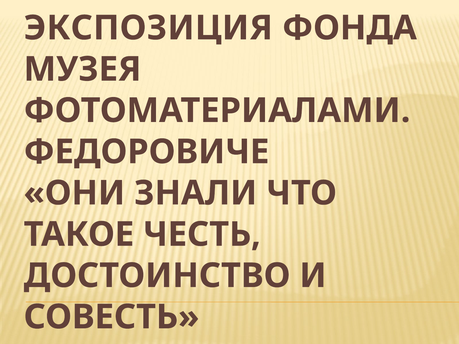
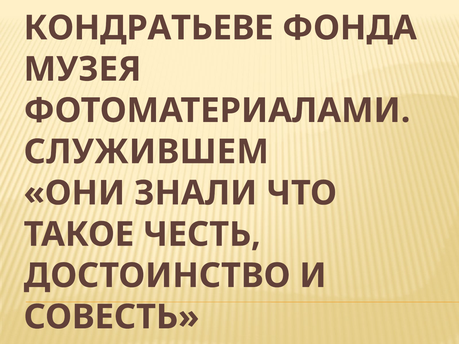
ЭКСПОЗИЦИЯ: ЭКСПОЗИЦИЯ -> КОНДРАТЬЕВЕ
ФЕДОРОВИЧЕ: ФЕДОРОВИЧЕ -> СЛУЖИВШЕМ
